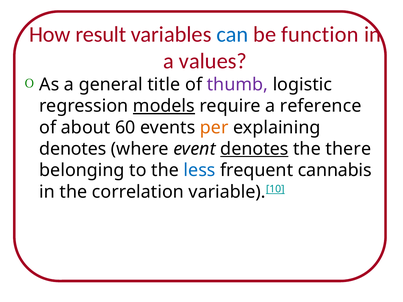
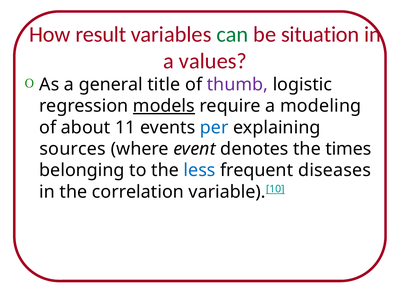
can colour: blue -> green
function: function -> situation
reference: reference -> modeling
60: 60 -> 11
per colour: orange -> blue
denotes at (73, 149): denotes -> sources
denotes at (254, 149) underline: present -> none
there: there -> times
cannabis: cannabis -> diseases
